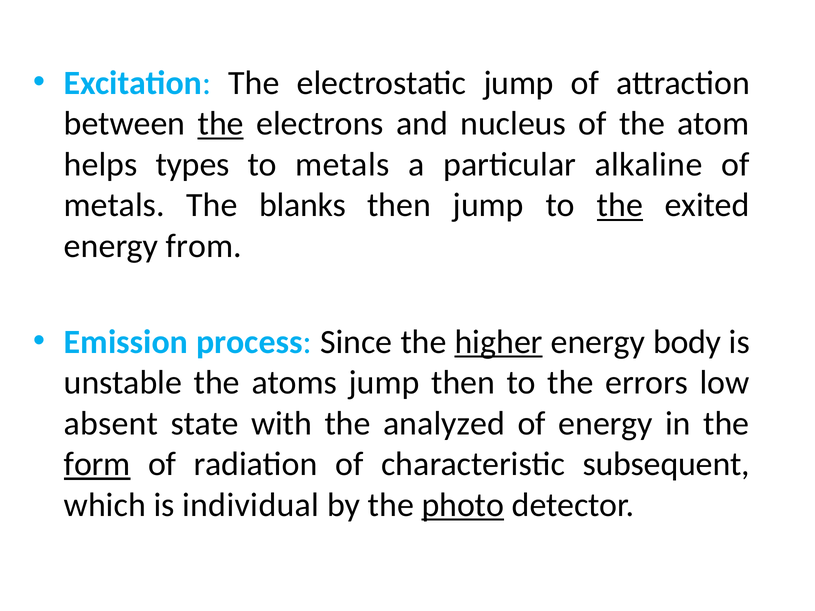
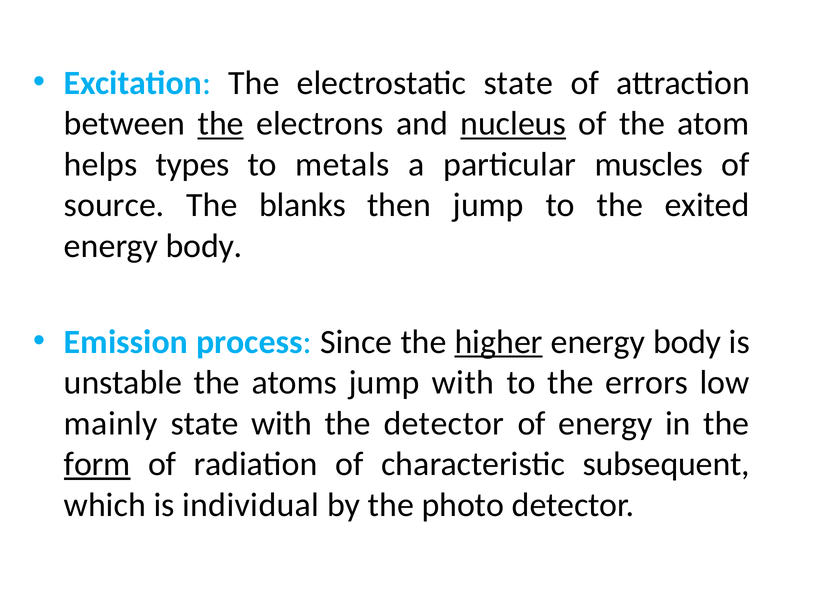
electrostatic jump: jump -> state
nucleus underline: none -> present
alkaline: alkaline -> muscles
metals at (114, 205): metals -> source
the at (620, 205) underline: present -> none
from at (204, 246): from -> body
jump then: then -> with
absent: absent -> mainly
the analyzed: analyzed -> detector
photo underline: present -> none
